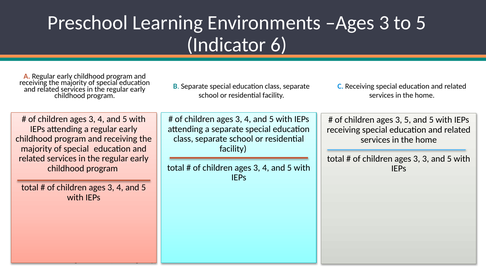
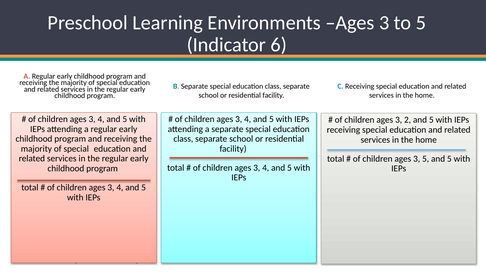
3 5: 5 -> 2
3 3: 3 -> 5
